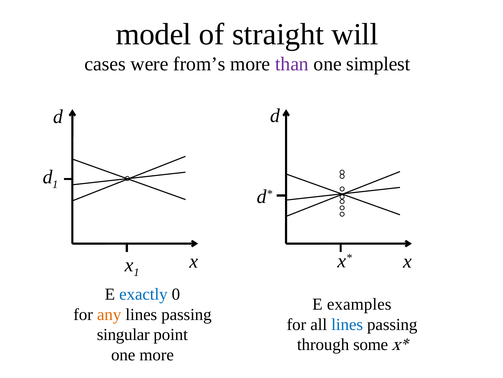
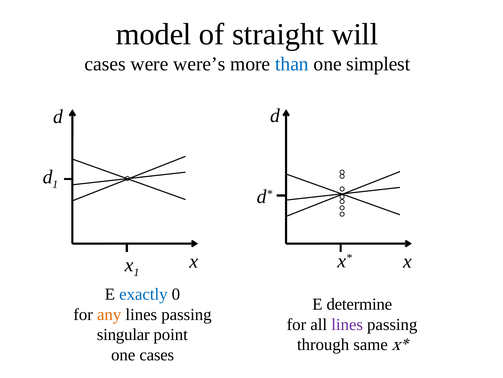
from’s: from’s -> were’s
than colour: purple -> blue
examples: examples -> determine
lines at (347, 324) colour: blue -> purple
some: some -> same
one more: more -> cases
